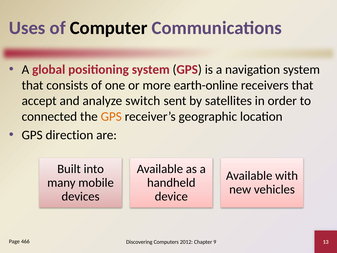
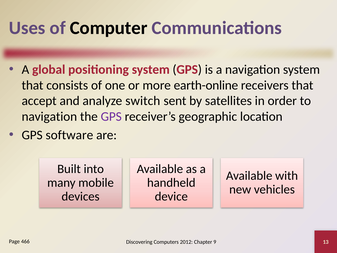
connected at (49, 117): connected -> navigation
GPS at (111, 117) colour: orange -> purple
direction: direction -> software
